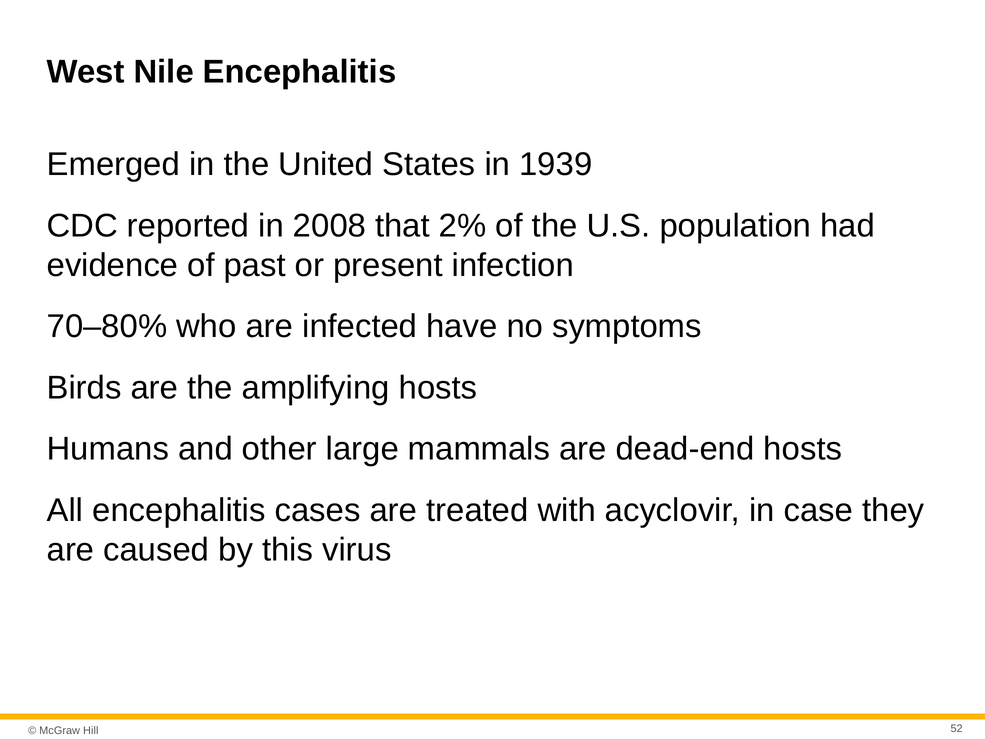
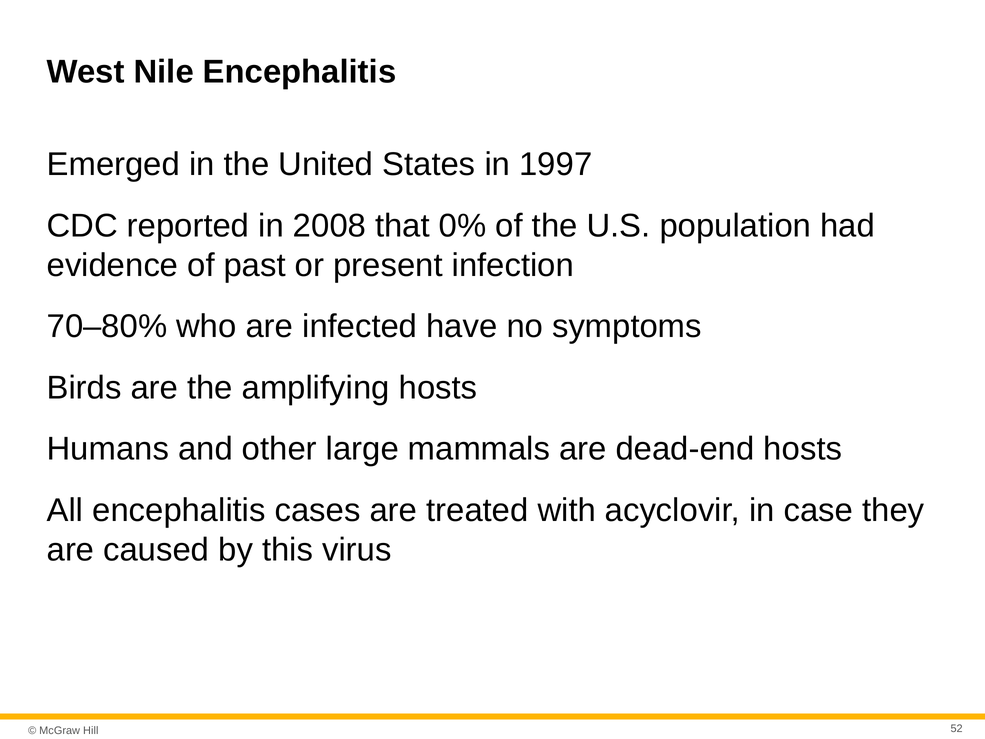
1939: 1939 -> 1997
2%: 2% -> 0%
